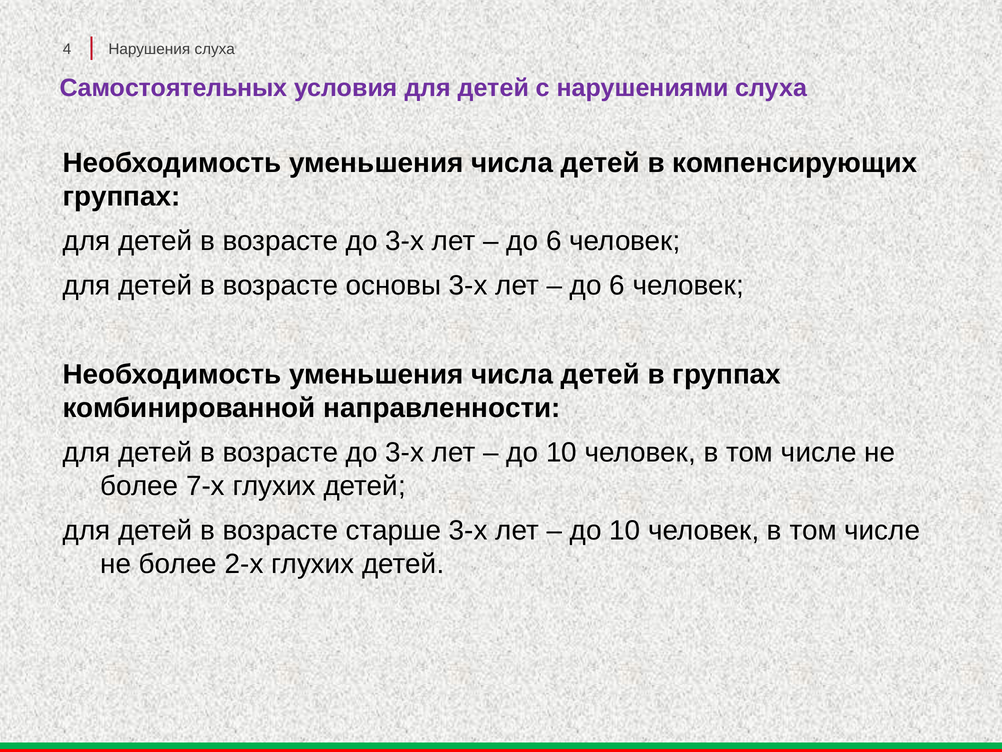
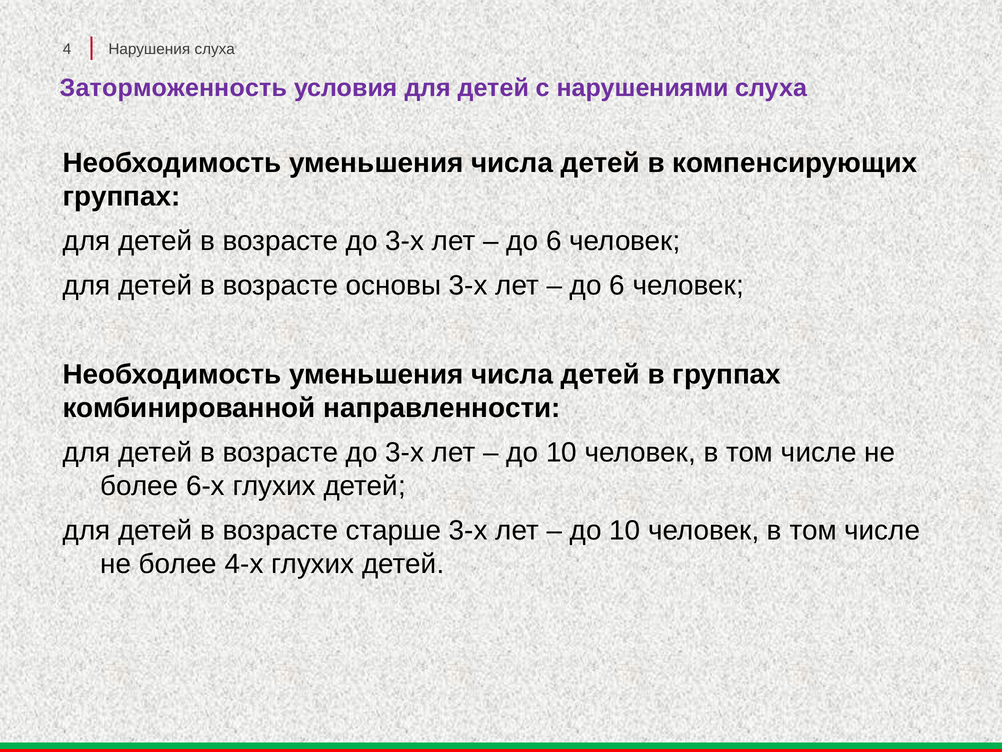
Самостоятельных: Самостоятельных -> Заторможенность
7-х: 7-х -> 6-х
2-х: 2-х -> 4-х
